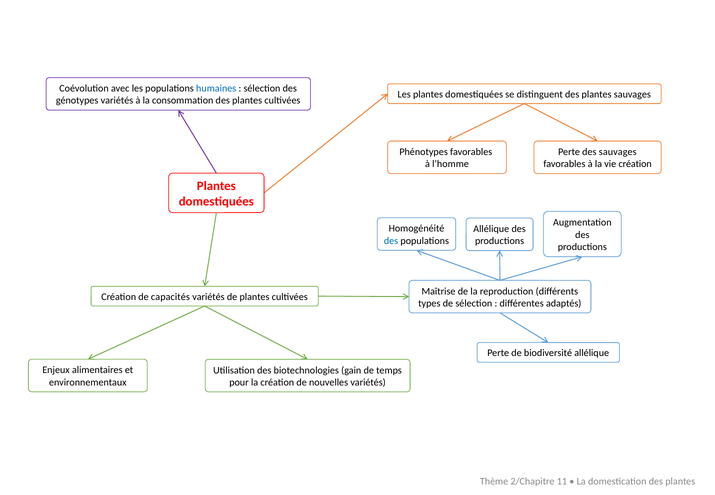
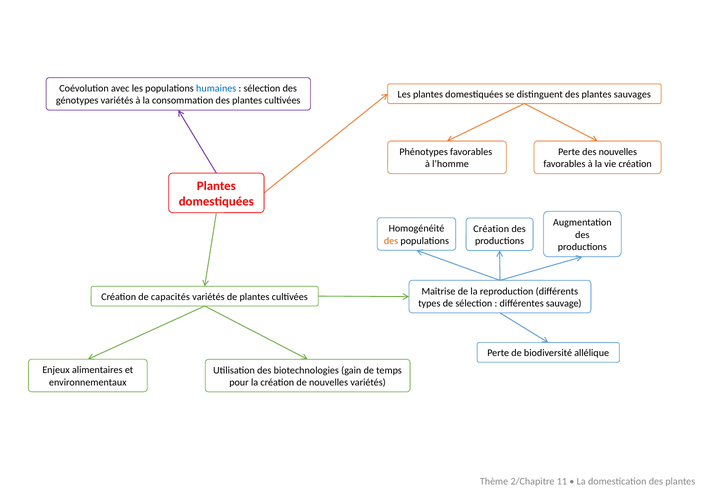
des sauvages: sauvages -> nouvelles
Allélique at (491, 229): Allélique -> Création
des at (391, 241) colour: blue -> orange
adaptés: adaptés -> sauvage
